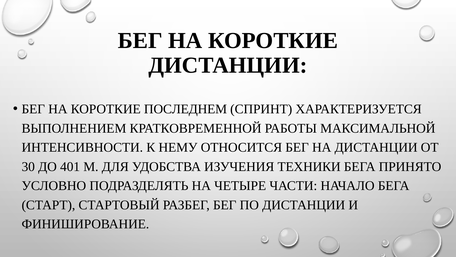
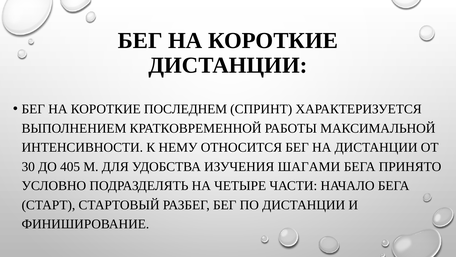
401: 401 -> 405
ТЕХНИКИ: ТЕХНИКИ -> ШАГАМИ
